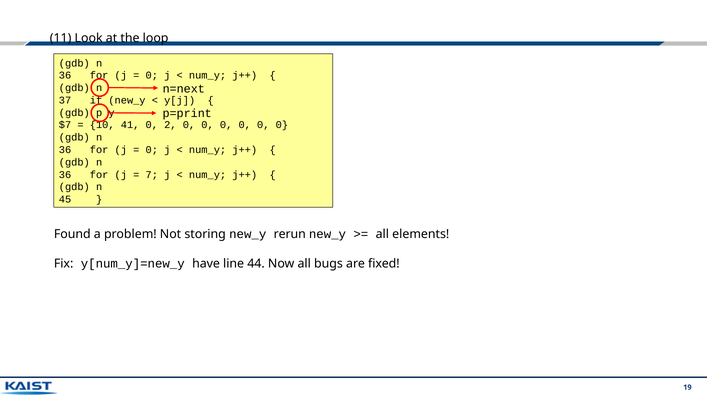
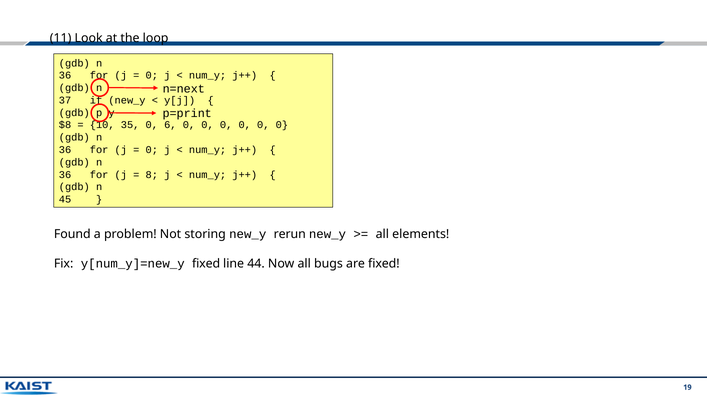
$7: $7 -> $8
41: 41 -> 35
2: 2 -> 6
7: 7 -> 8
y[num_y]=new_y have: have -> fixed
